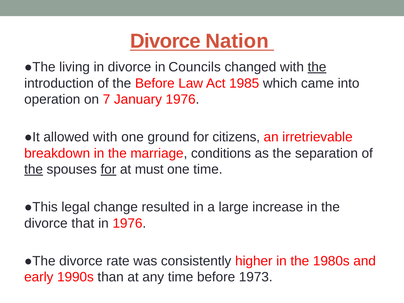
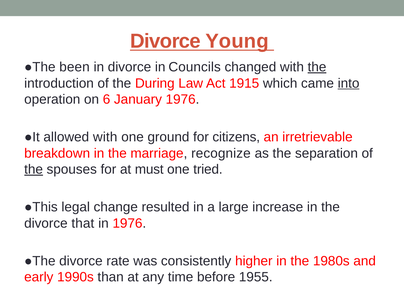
Nation: Nation -> Young
living: living -> been
the Before: Before -> During
1985: 1985 -> 1915
into underline: none -> present
7: 7 -> 6
conditions: conditions -> recognize
for at (108, 169) underline: present -> none
one time: time -> tried
1973: 1973 -> 1955
